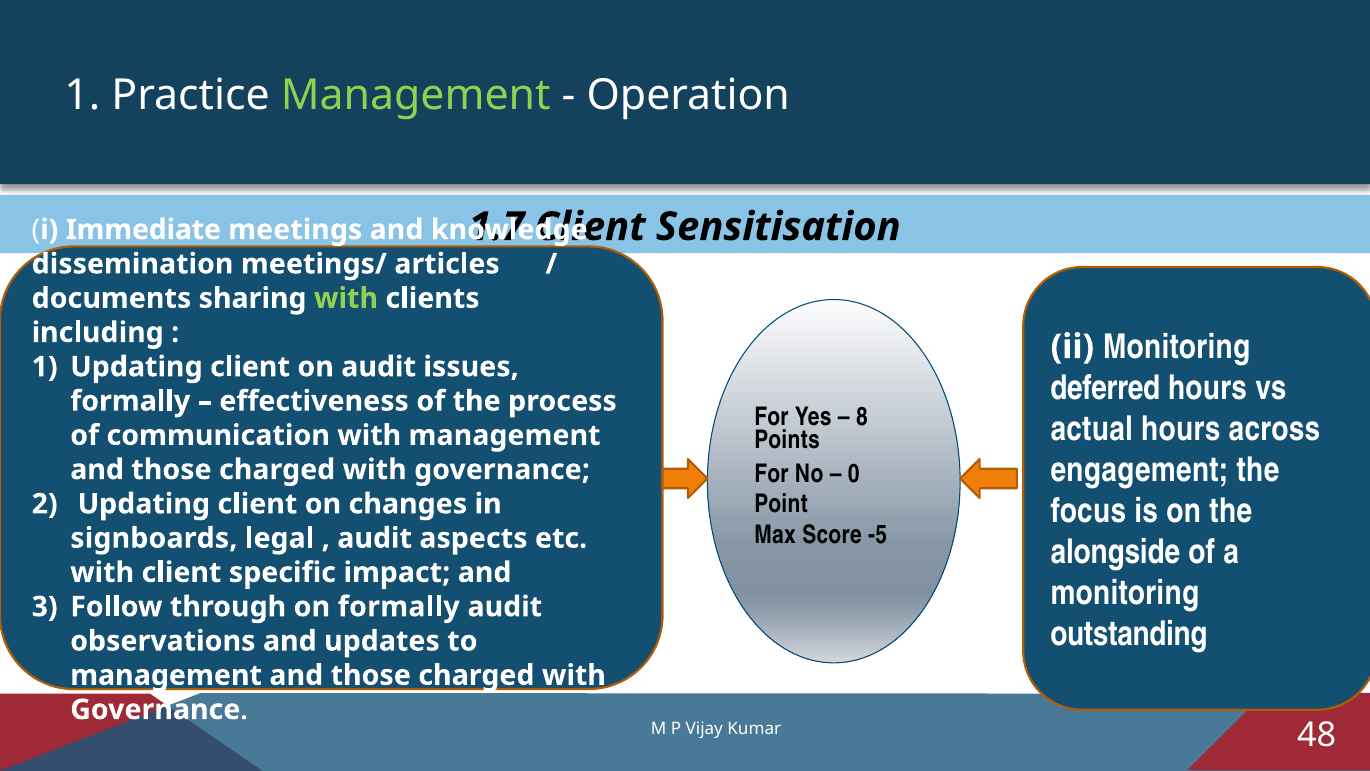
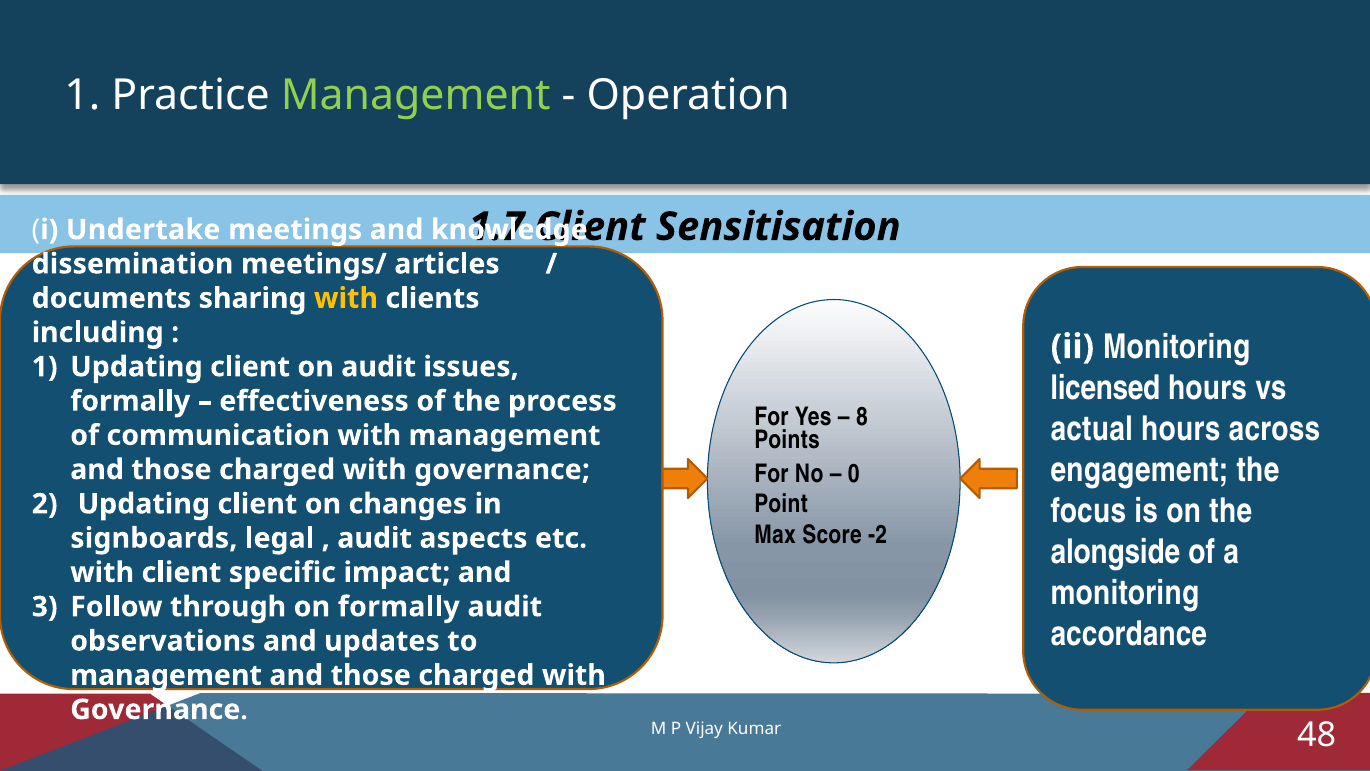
Immediate: Immediate -> Undertake
with at (346, 298) colour: light green -> yellow
deferred: deferred -> licensed
-5: -5 -> -2
outstanding: outstanding -> accordance
